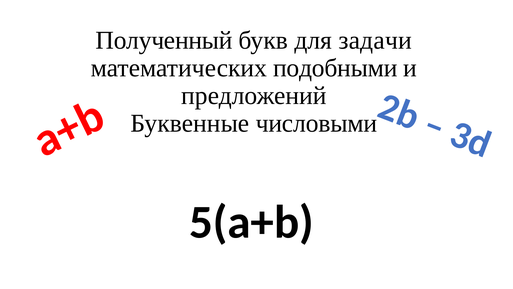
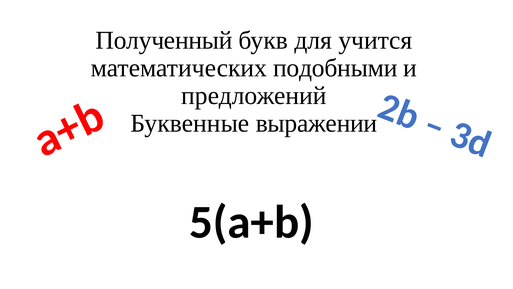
задачи: задачи -> учится
числовыми: числовыми -> выражении
